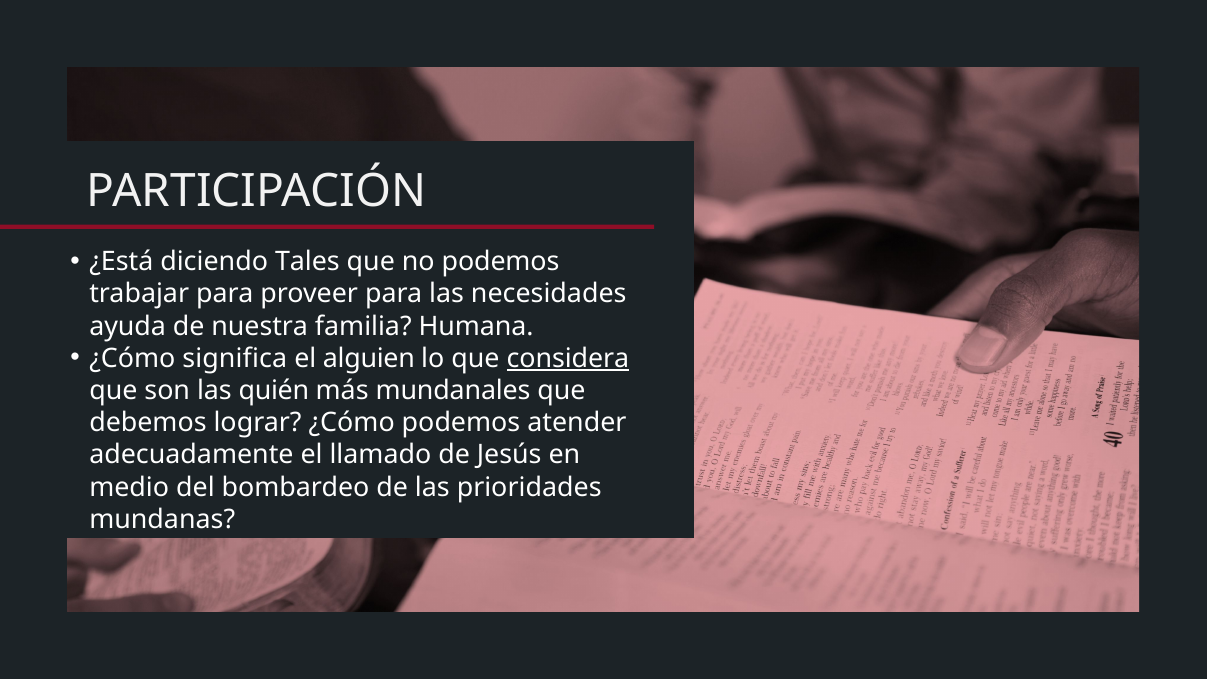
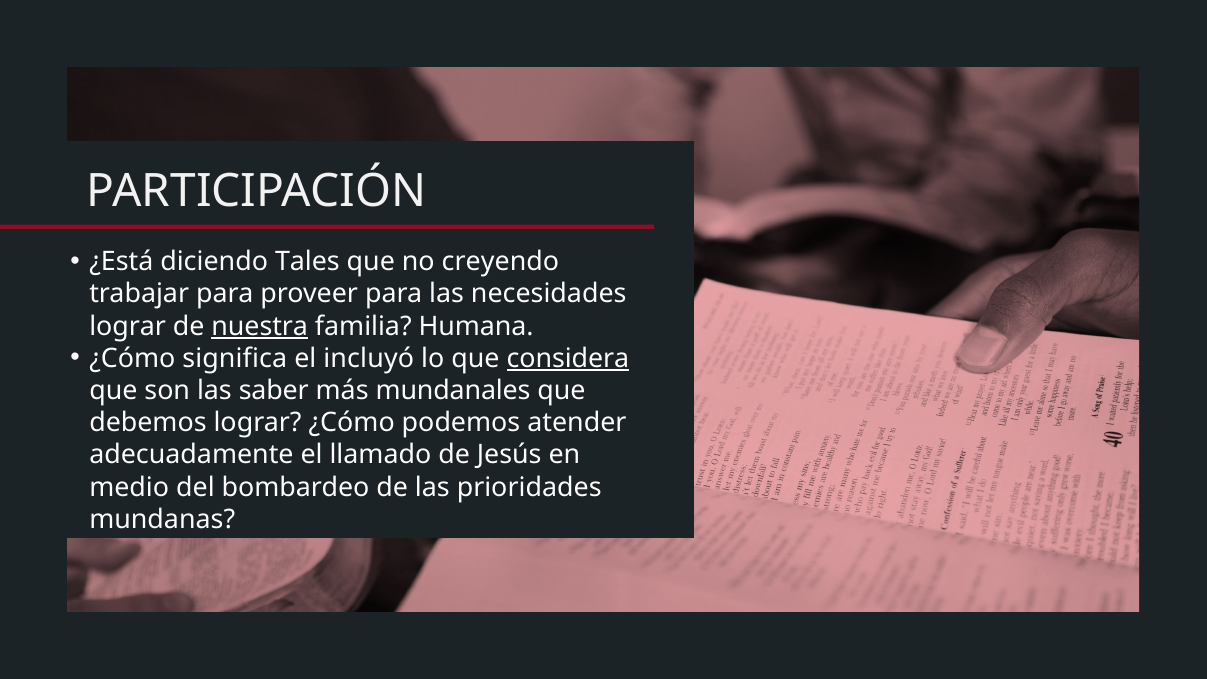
no podemos: podemos -> creyendo
ayuda at (128, 326): ayuda -> lograr
nuestra underline: none -> present
alguien: alguien -> incluyó
quién: quién -> saber
